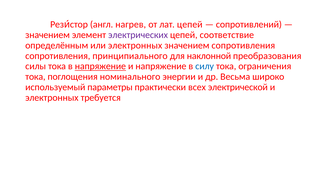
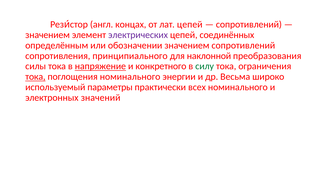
нагрев: нагрев -> концах
соответствие: соответствие -> соединённых
или электронных: электронных -> обозначении
значением сопротивления: сопротивления -> сопротивлений
и напряжение: напряжение -> конкретного
силу colour: blue -> green
тока at (35, 77) underline: none -> present
всех электрической: электрической -> номинального
требуется: требуется -> значений
